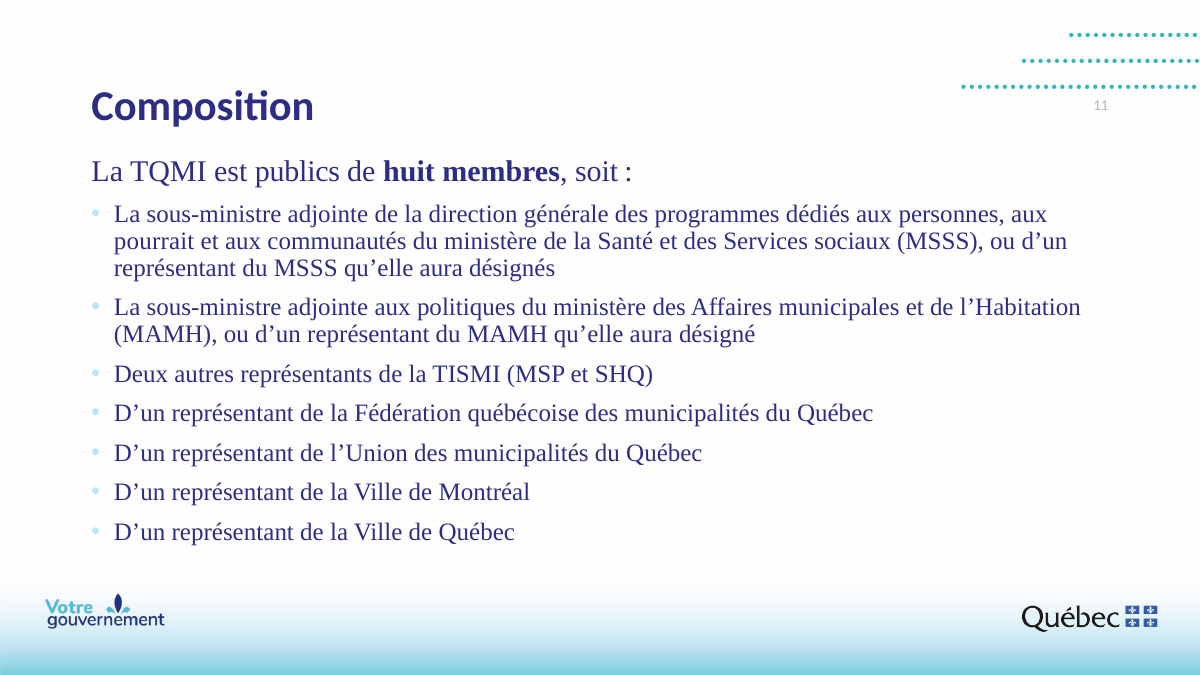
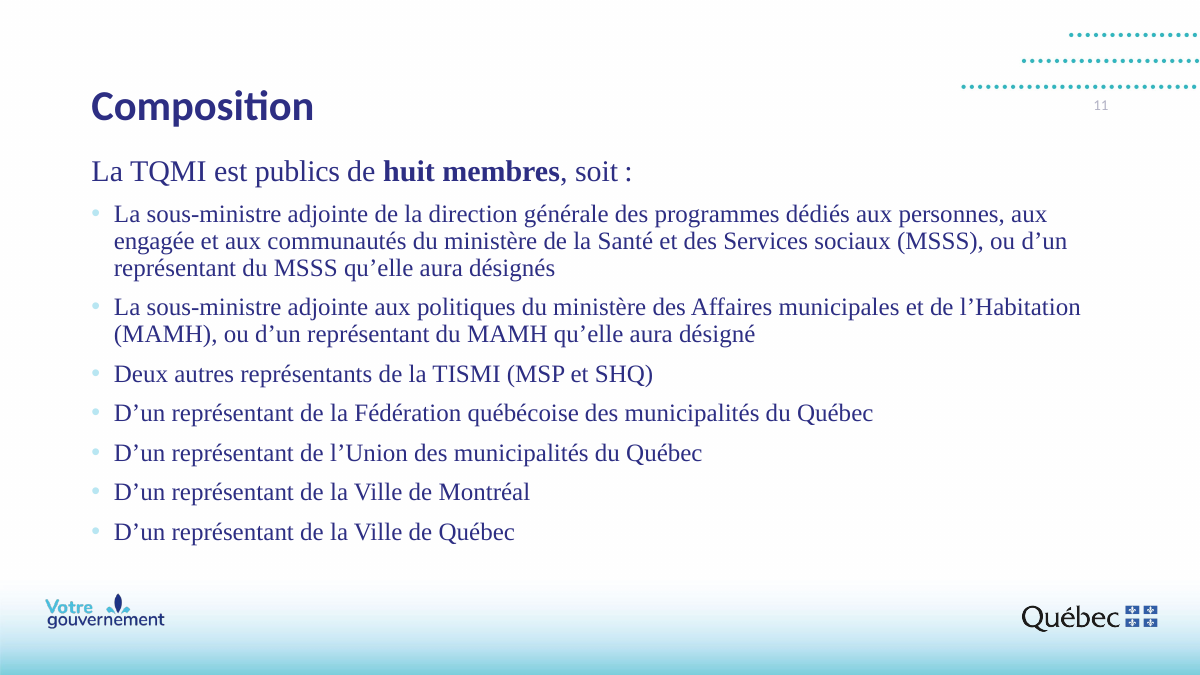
pourrait: pourrait -> engagée
